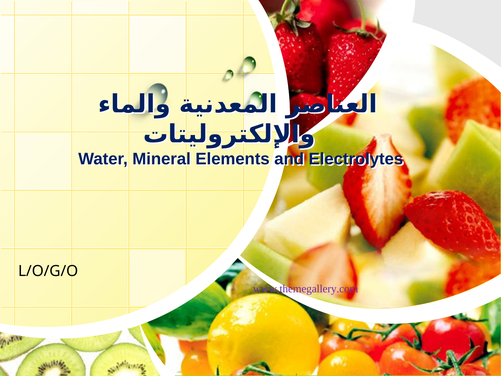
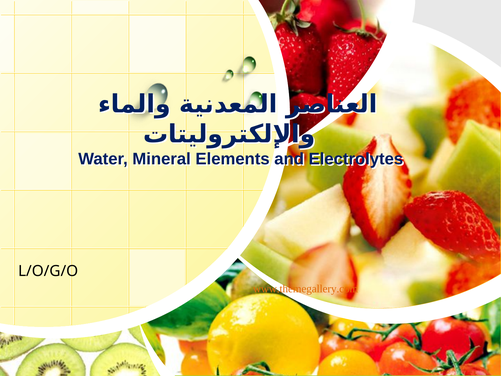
www.themegallery.com colour: purple -> orange
